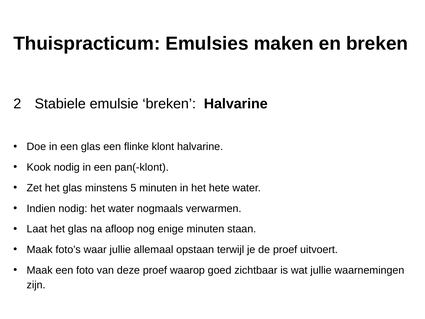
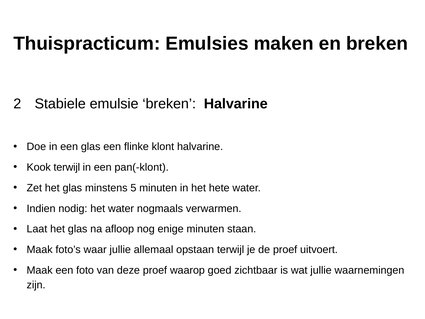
Kook nodig: nodig -> terwijl
